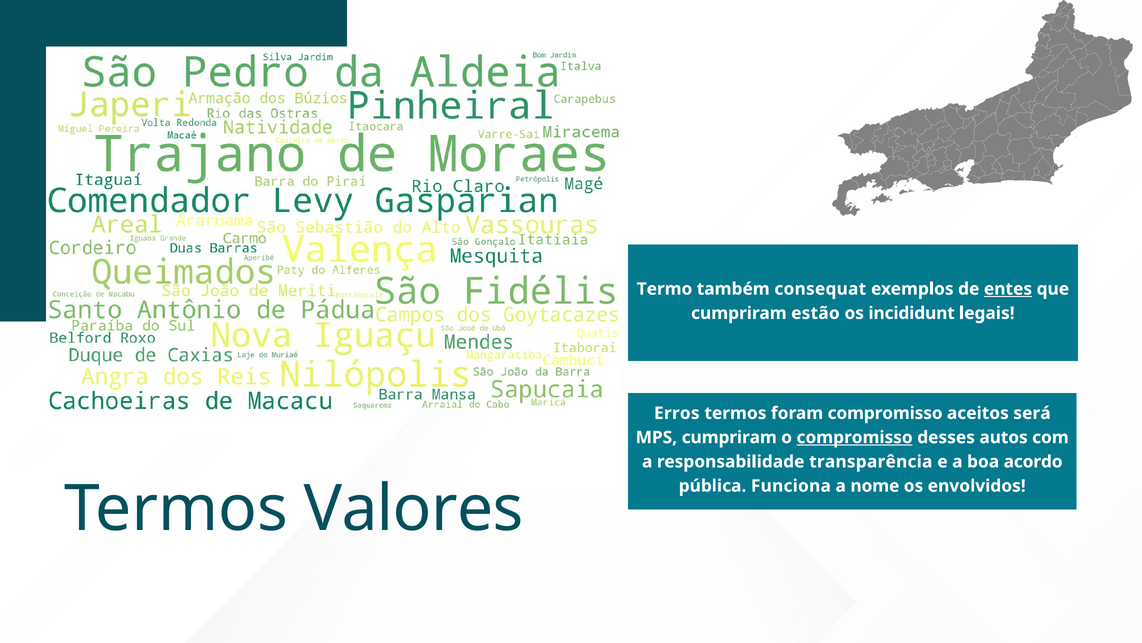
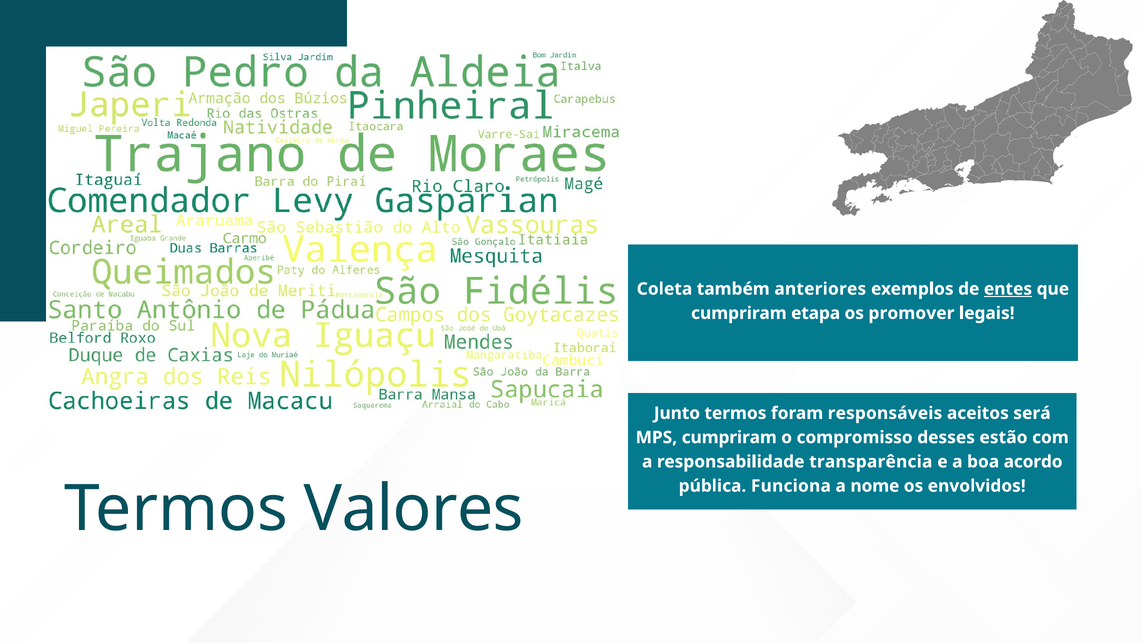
Termo: Termo -> Coleta
consequat: consequat -> anteriores
estão: estão -> etapa
incididunt: incididunt -> promover
Erros: Erros -> Junto
foram compromisso: compromisso -> responsáveis
compromisso at (855, 437) underline: present -> none
autos: autos -> estão
